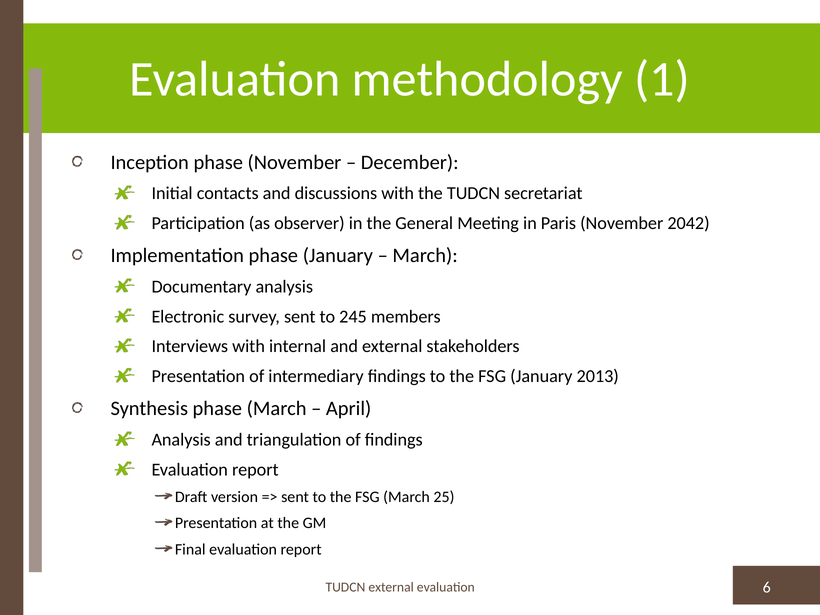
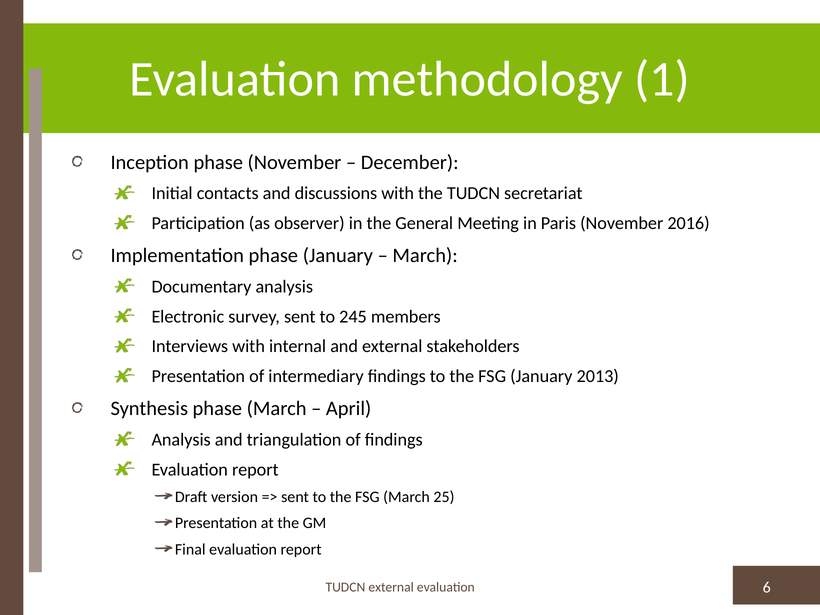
2042: 2042 -> 2016
